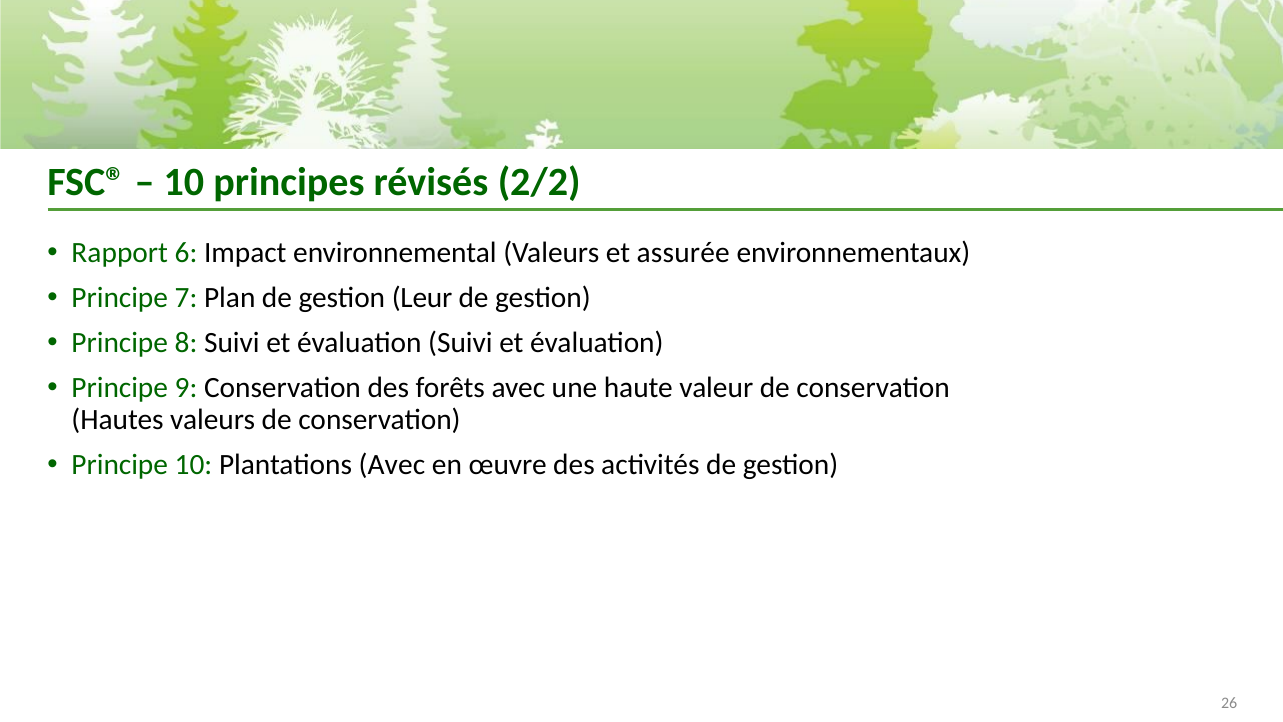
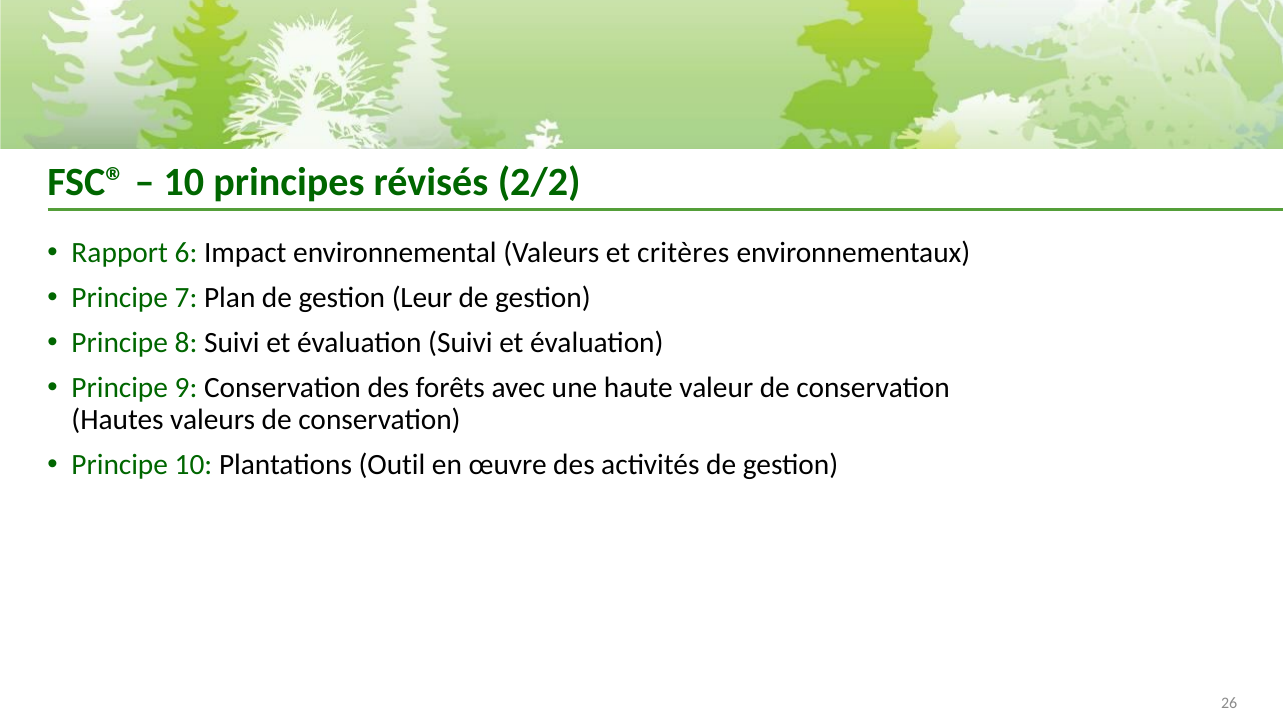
assurée: assurée -> critères
Plantations Avec: Avec -> Outil
